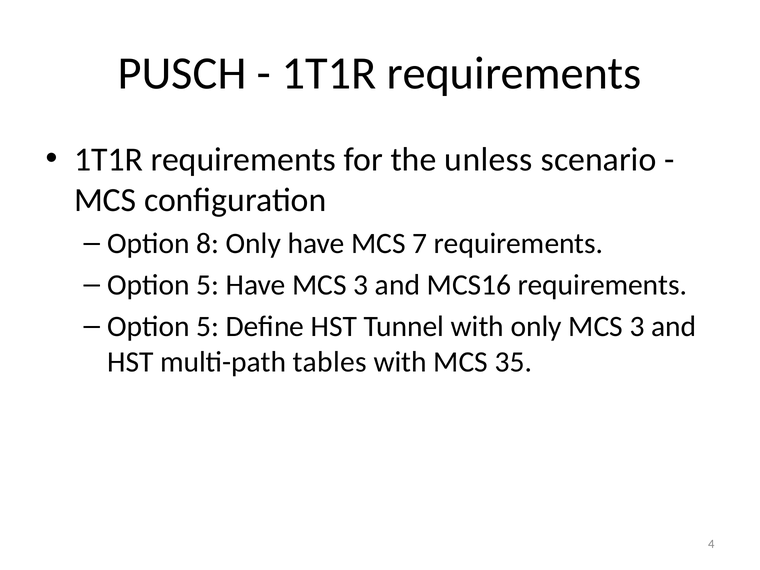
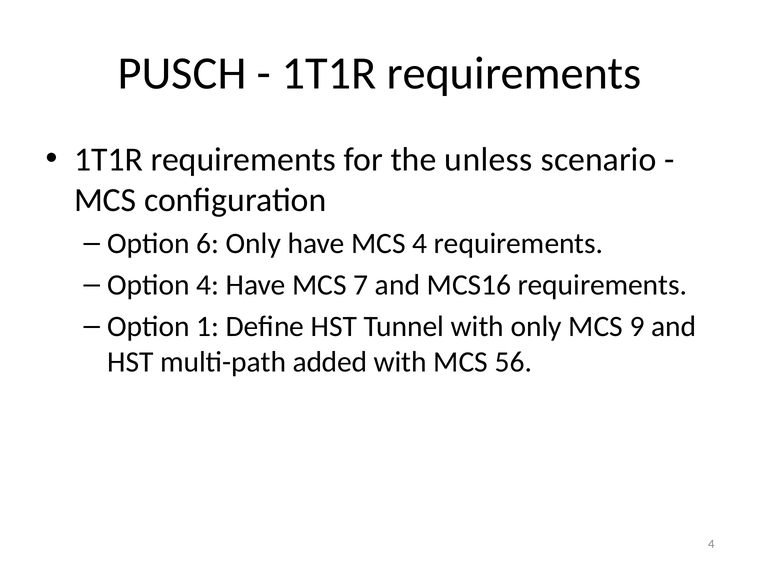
8: 8 -> 6
MCS 7: 7 -> 4
5 at (208, 285): 5 -> 4
Have MCS 3: 3 -> 7
5 at (208, 326): 5 -> 1
only MCS 3: 3 -> 9
tables: tables -> added
35: 35 -> 56
